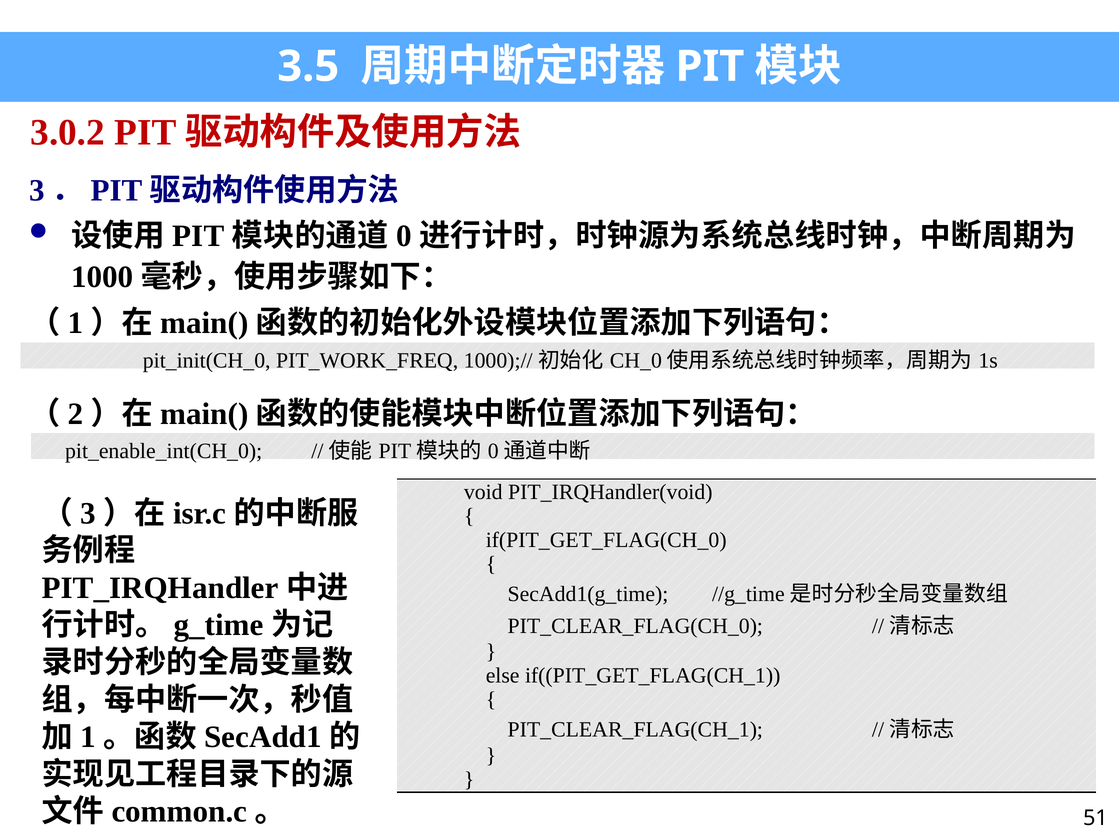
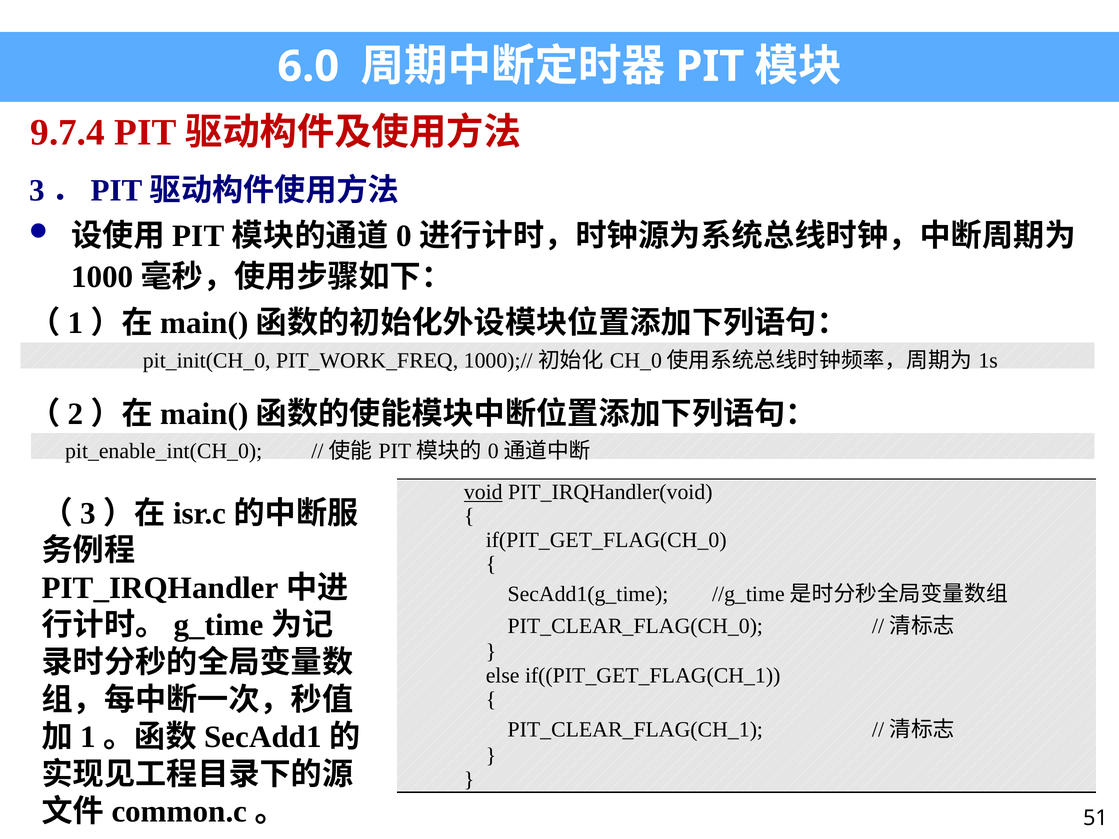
3.5: 3.5 -> 6.0
3.0.2: 3.0.2 -> 9.7.4
void underline: none -> present
